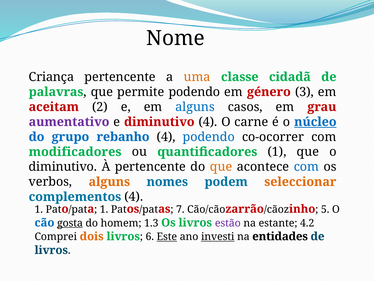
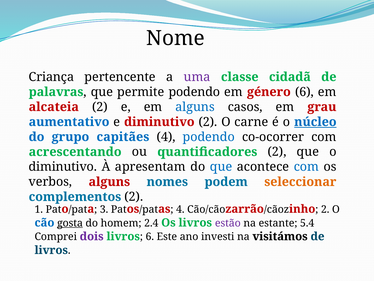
uma colour: orange -> purple
género 3: 3 -> 6
aceitam: aceitam -> alcateia
aumentativo colour: purple -> blue
diminutivo 4: 4 -> 2
rebanho: rebanho -> capitães
modificadores: modificadores -> acrescentando
quantificadores 1: 1 -> 2
À pertencente: pertencente -> apresentam
que at (221, 167) colour: orange -> blue
alguns at (109, 182) colour: orange -> red
complementos 4: 4 -> 2
Pato/pata 1: 1 -> 3
Patos/patas 7: 7 -> 4
Cão/cãozarrão/cãozinho 5: 5 -> 2
1.3: 1.3 -> 2.4
4.2: 4.2 -> 5.4
dois colour: orange -> purple
Este underline: present -> none
investi underline: present -> none
entidades: entidades -> visitámos
